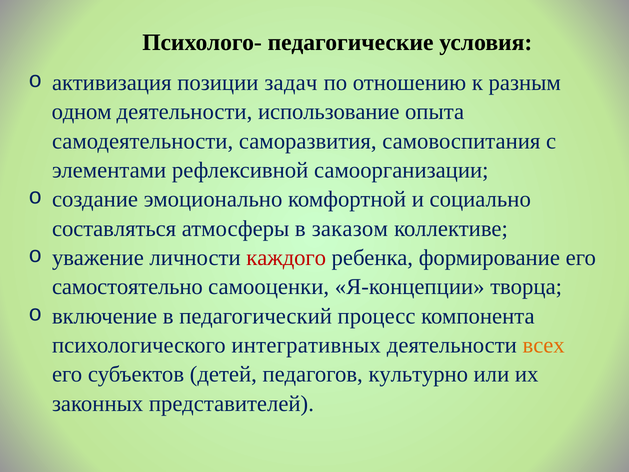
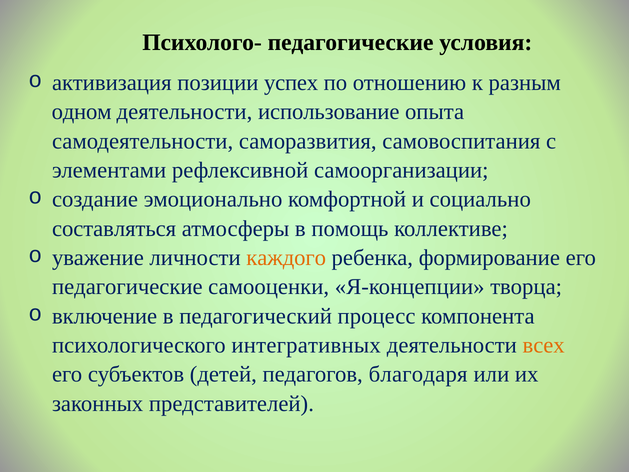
задач: задач -> успех
заказом: заказом -> помощь
каждого colour: red -> orange
самостоятельно at (127, 287): самостоятельно -> педагогические
культурно: культурно -> благодаря
